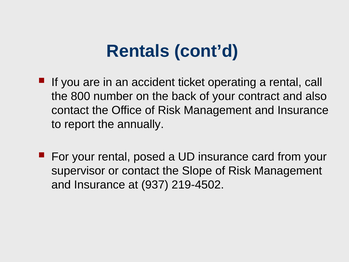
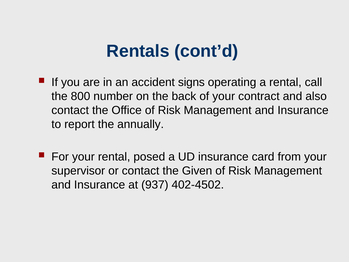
ticket: ticket -> signs
Slope: Slope -> Given
219-4502: 219-4502 -> 402-4502
